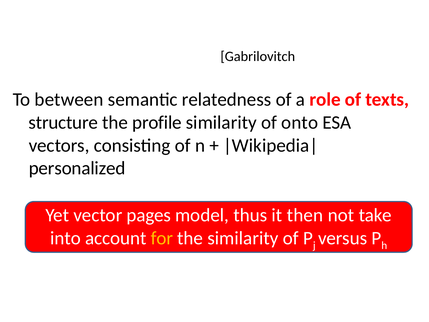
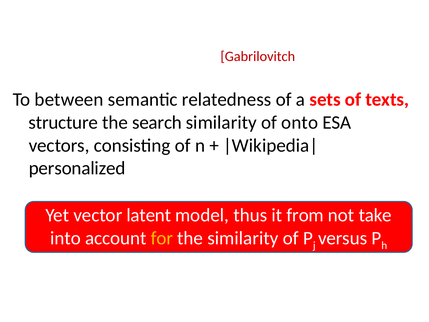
Gabrilovitch colour: black -> red
role: role -> sets
profile: profile -> search
pages: pages -> latent
then: then -> from
